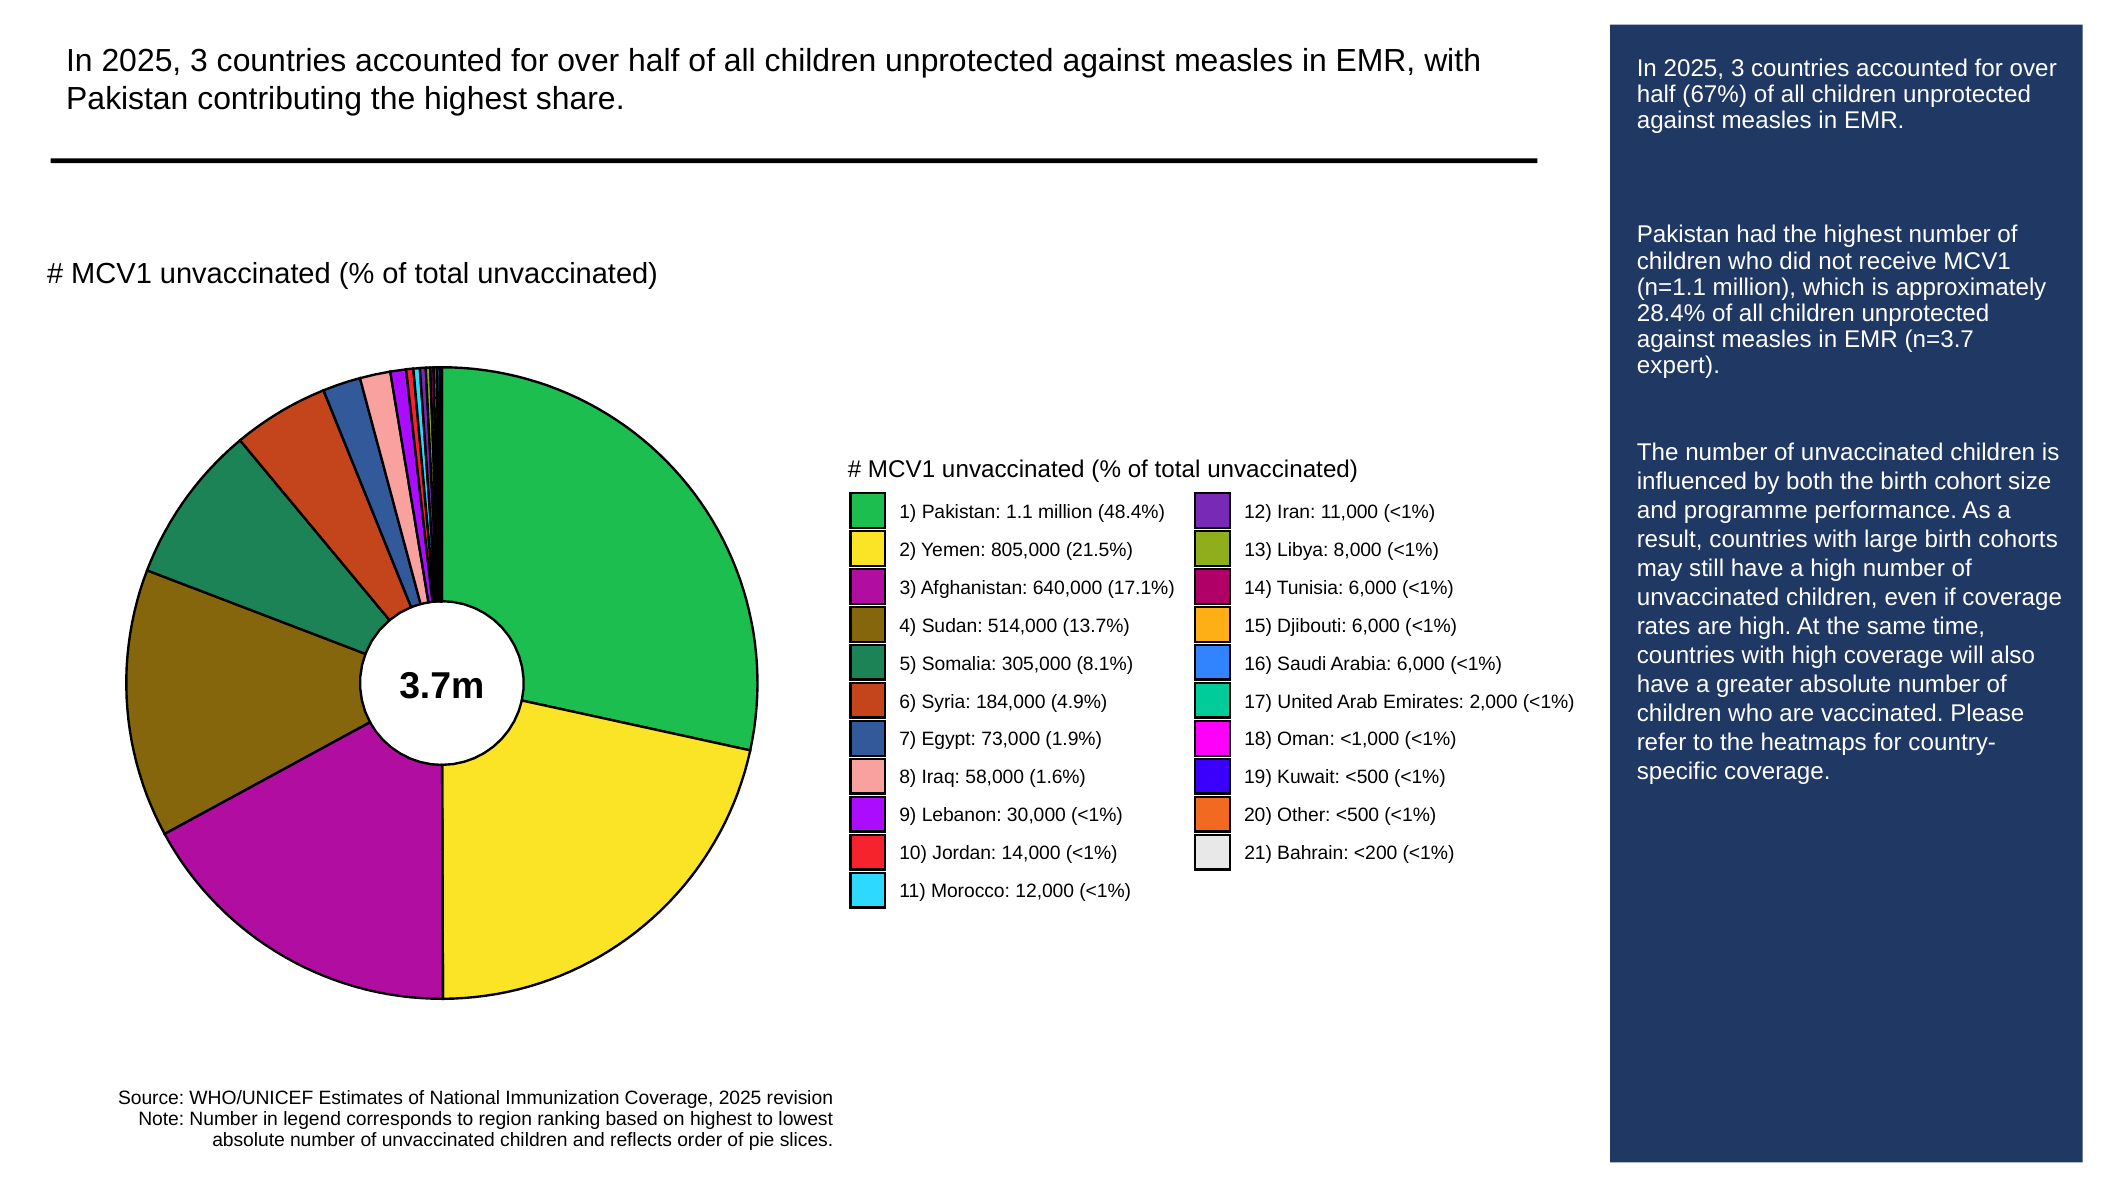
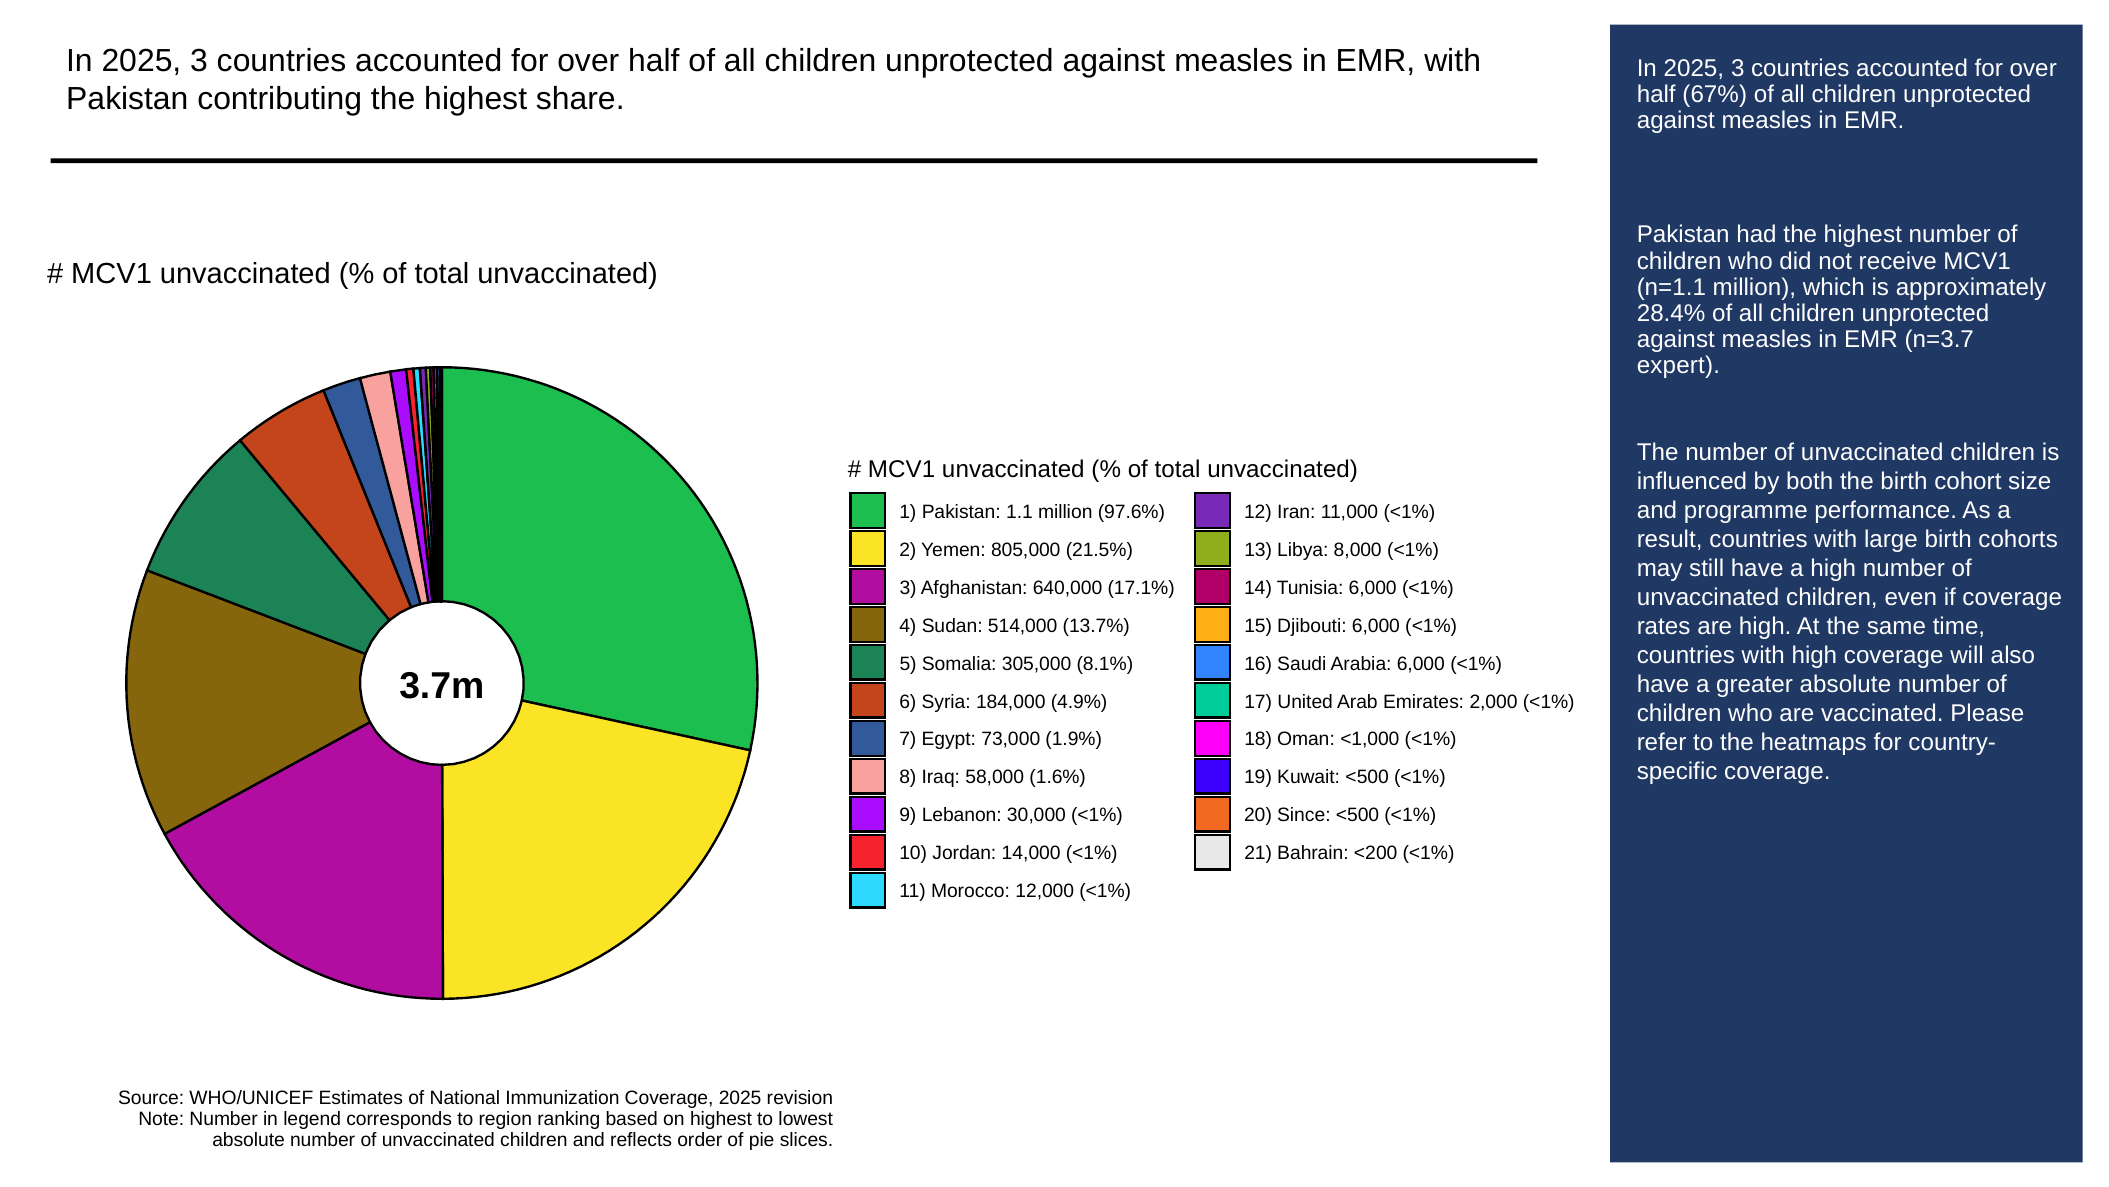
48.4%: 48.4% -> 97.6%
Other: Other -> Since
